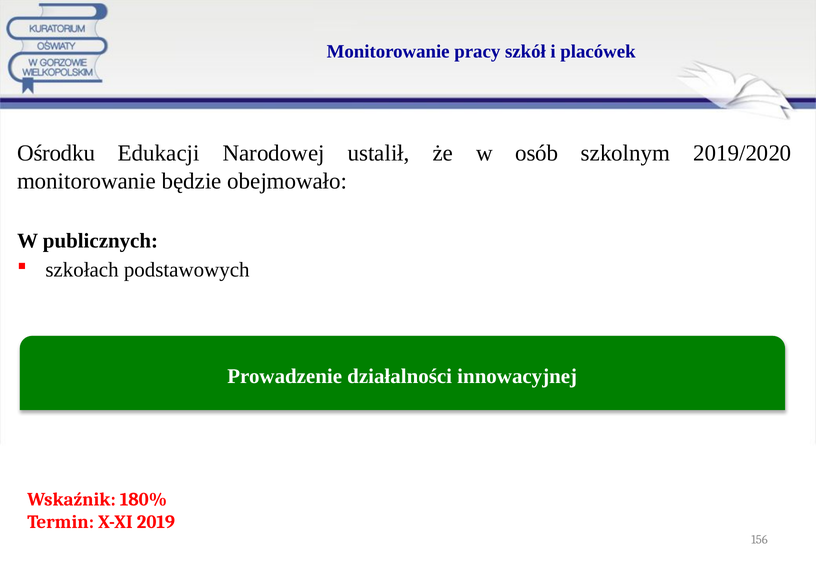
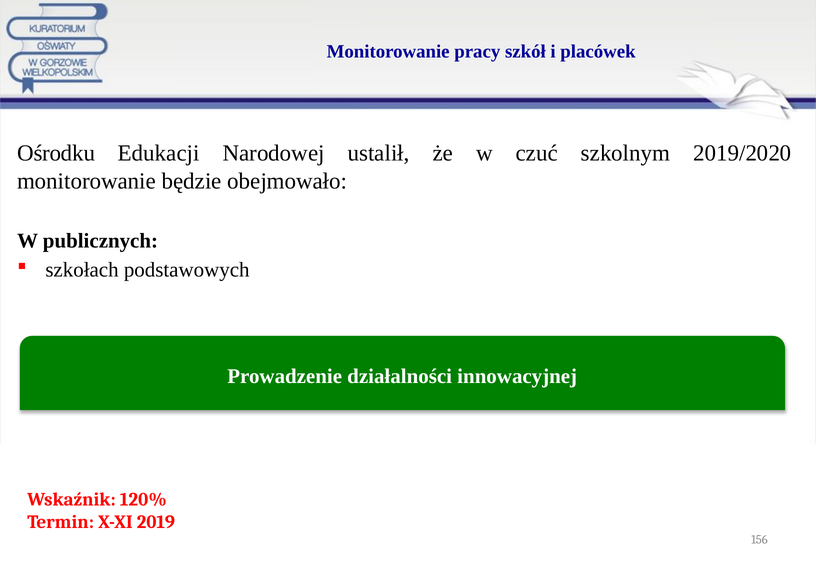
osób: osób -> czuć
180%: 180% -> 120%
